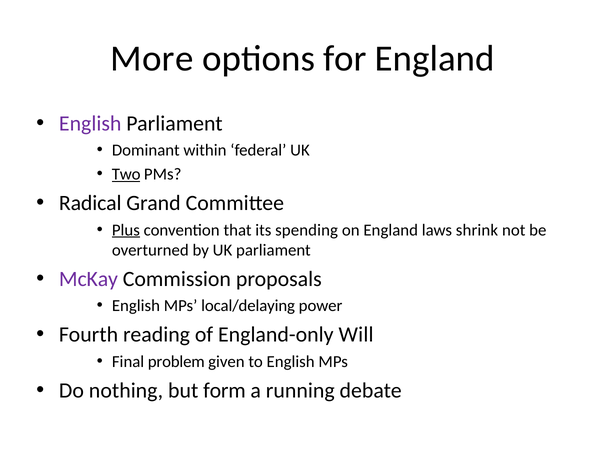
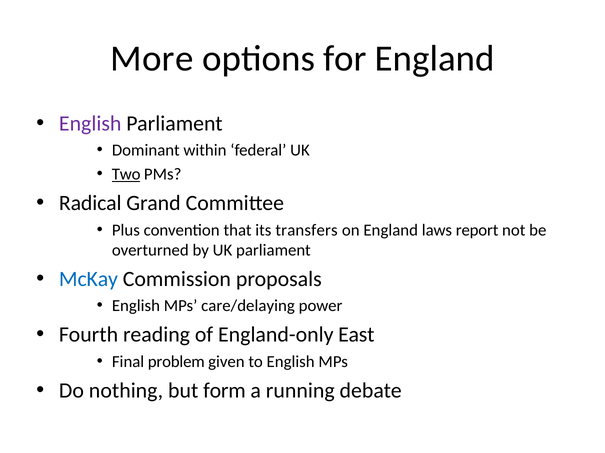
Plus underline: present -> none
spending: spending -> transfers
shrink: shrink -> report
McKay colour: purple -> blue
local/delaying: local/delaying -> care/delaying
Will: Will -> East
